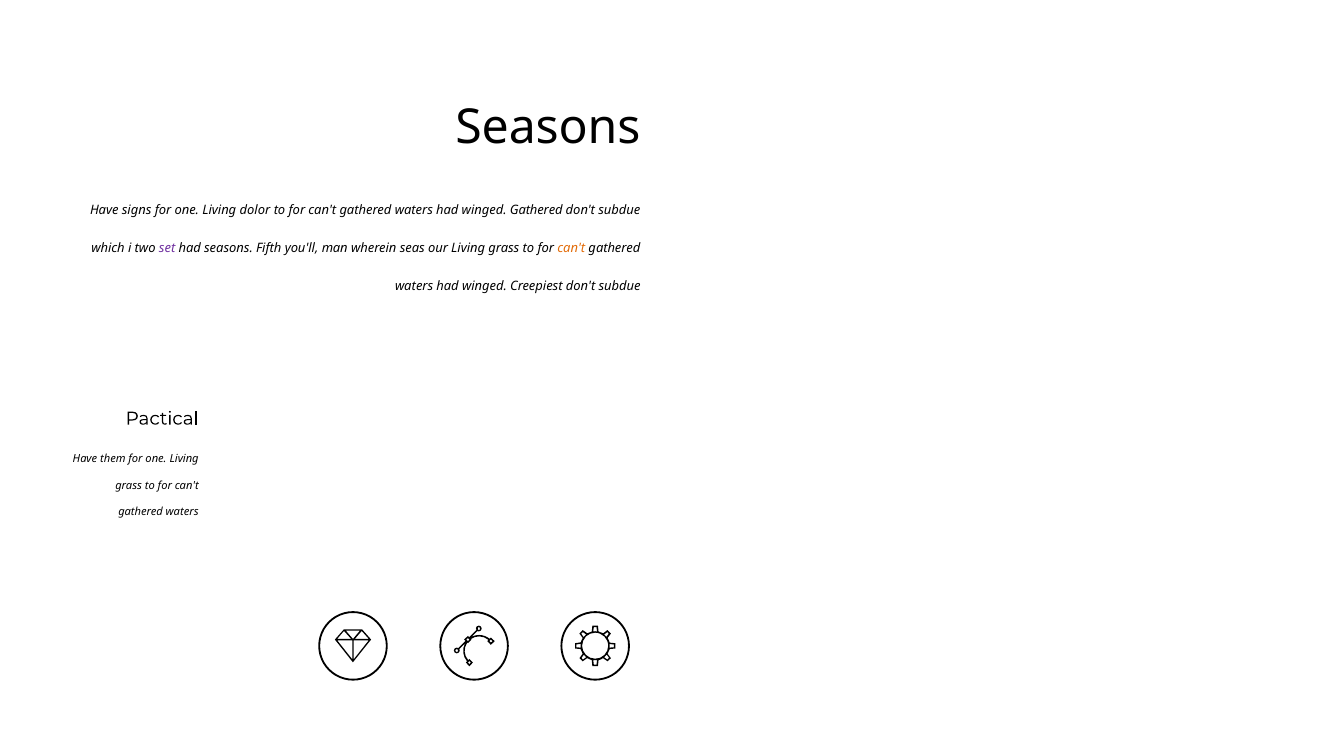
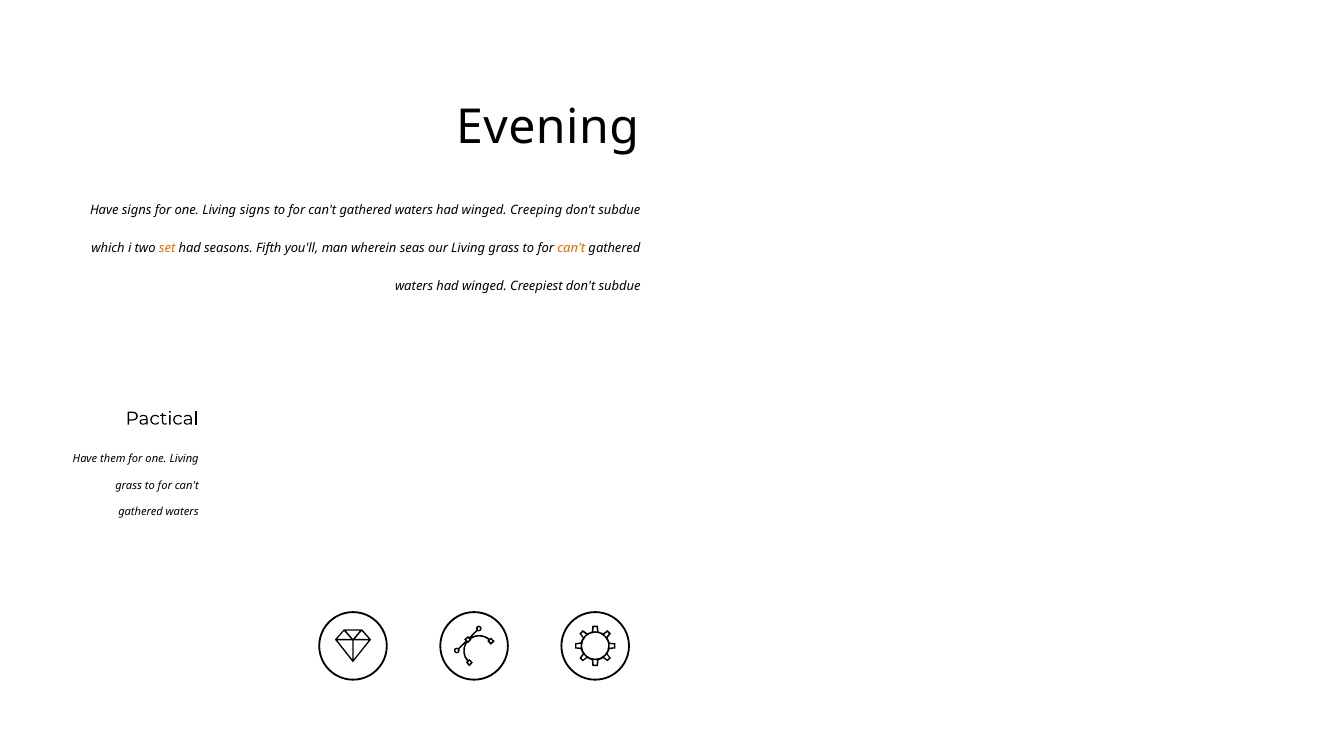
Seasons at (548, 128): Seasons -> Evening
Living dolor: dolor -> signs
winged Gathered: Gathered -> Creeping
set colour: purple -> orange
